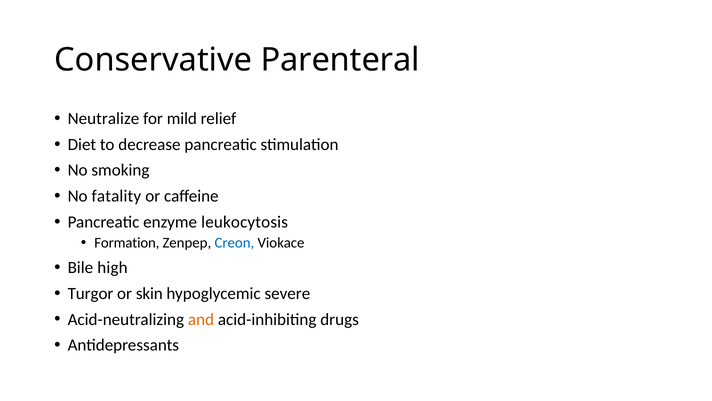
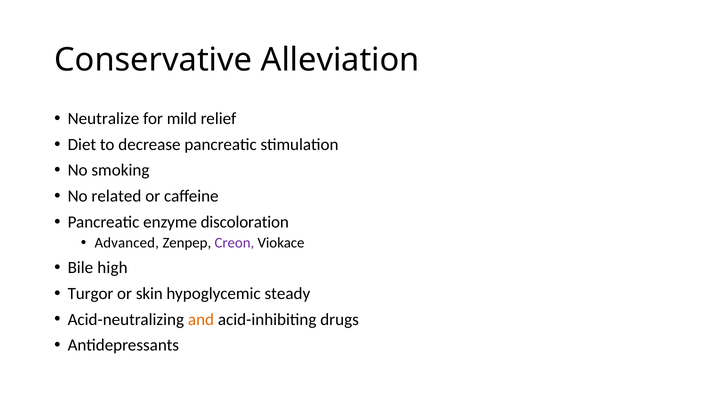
Parenteral: Parenteral -> Alleviation
fatality: fatality -> related
leukocytosis: leukocytosis -> discoloration
Formation: Formation -> Advanced
Creon colour: blue -> purple
severe: severe -> steady
